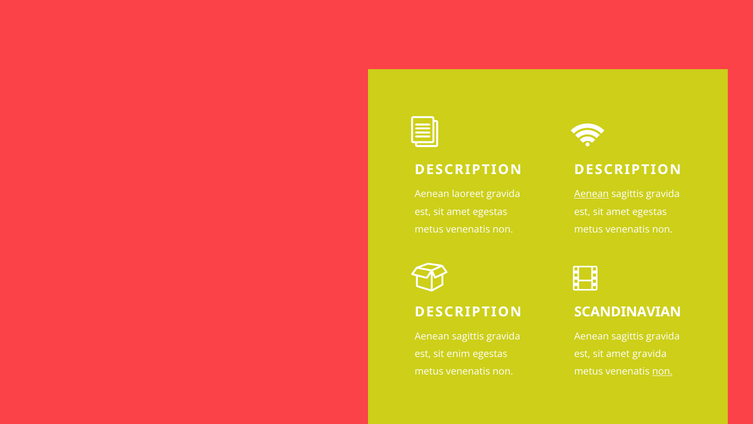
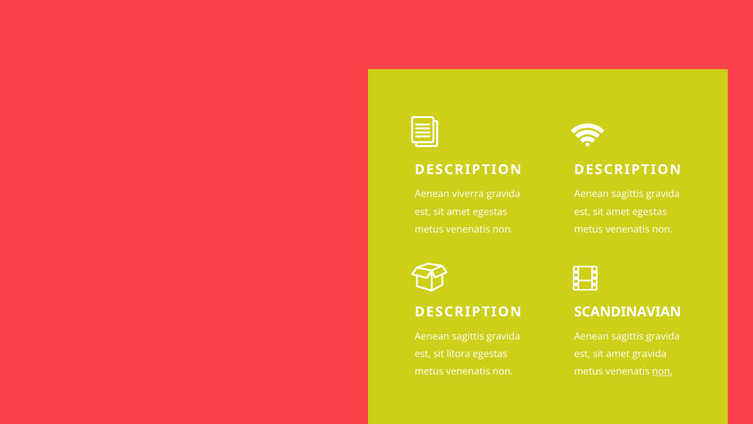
laoreet: laoreet -> viverra
Aenean at (592, 194) underline: present -> none
enim: enim -> litora
